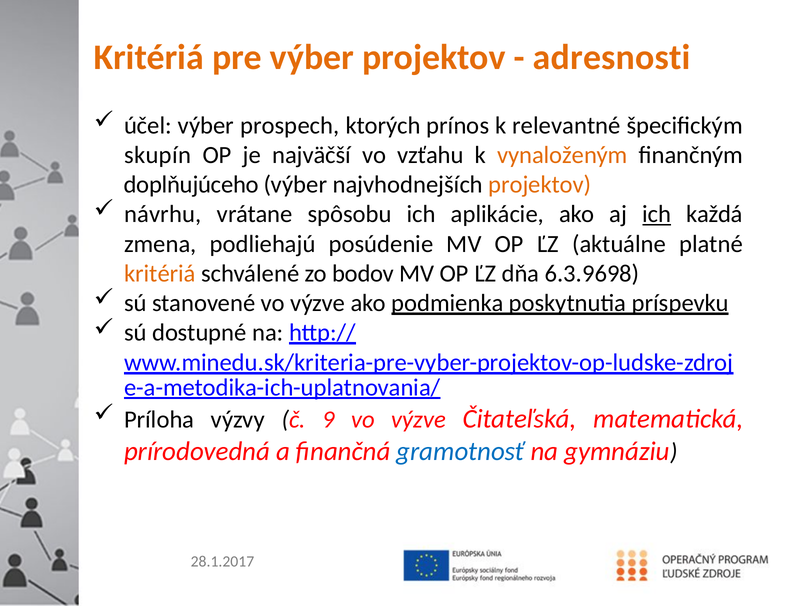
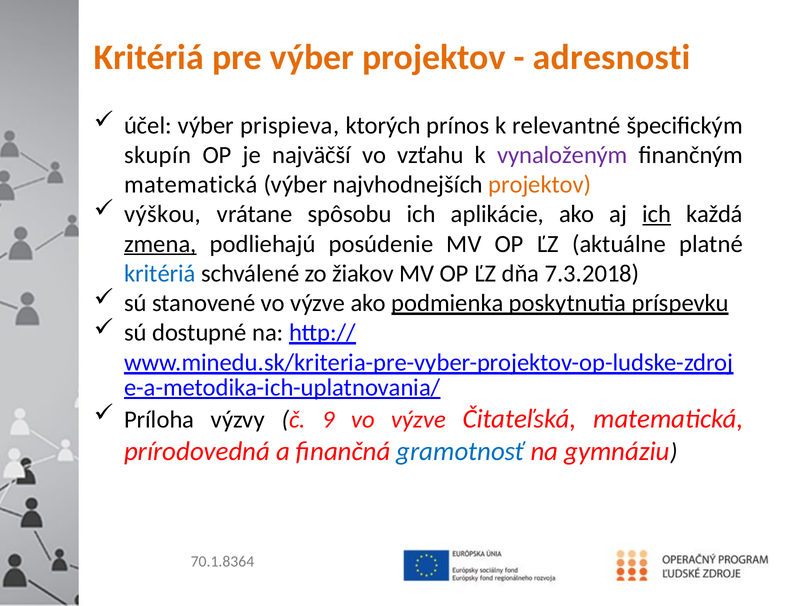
prospech: prospech -> prispieva
vynaloženým colour: orange -> purple
doplňujúceho at (191, 184): doplňujúceho -> matematická
návrhu: návrhu -> výškou
zmena underline: none -> present
kritériá at (160, 273) colour: orange -> blue
bodov: bodov -> žiakov
6.3.9698: 6.3.9698 -> 7.3.2018
28.1.2017: 28.1.2017 -> 70.1.8364
